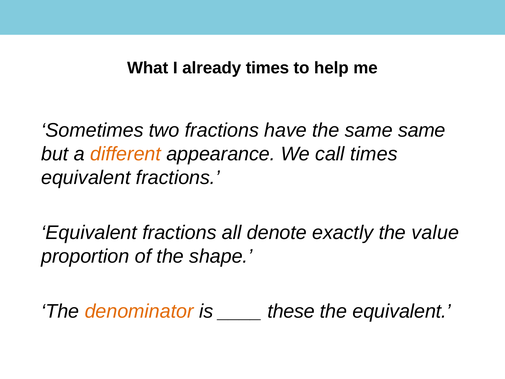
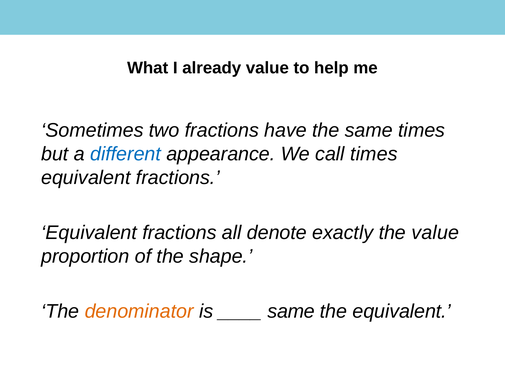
already times: times -> value
same same: same -> times
different colour: orange -> blue
these at (291, 311): these -> same
